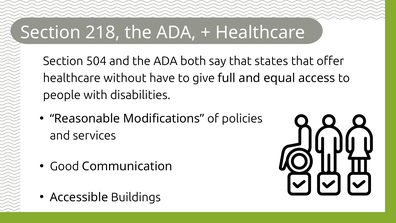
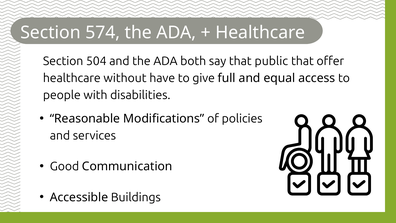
218: 218 -> 574
states: states -> public
